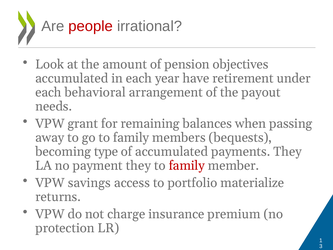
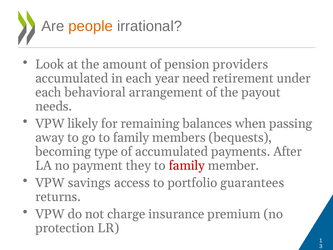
people colour: red -> orange
objectives: objectives -> providers
have: have -> need
grant: grant -> likely
payments They: They -> After
materialize: materialize -> guarantees
